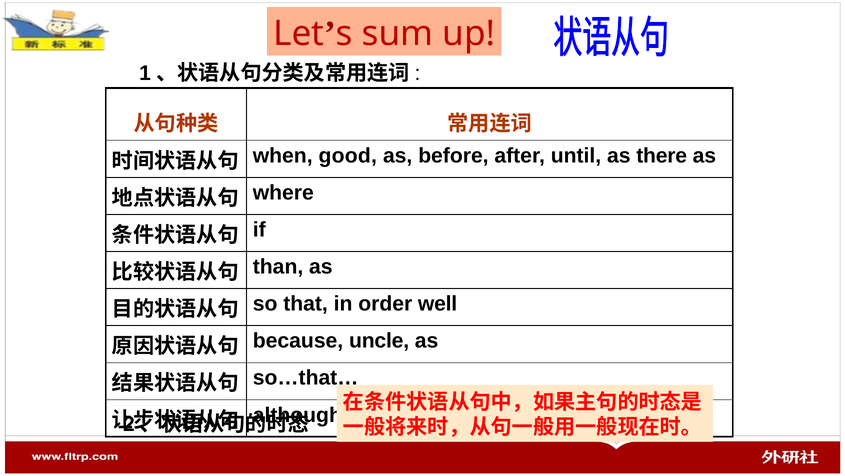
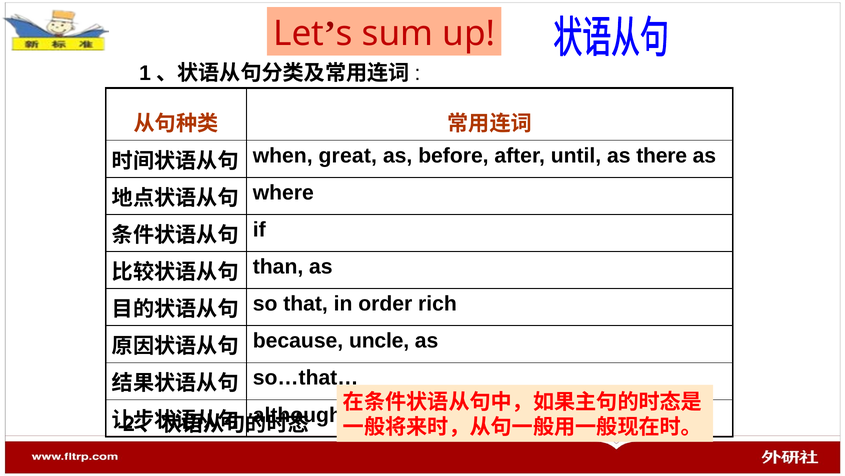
good: good -> great
well: well -> rich
